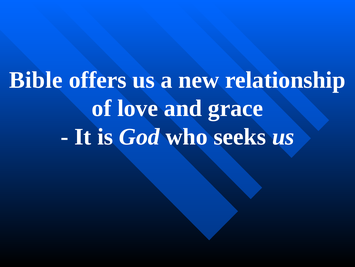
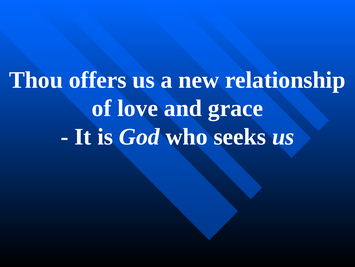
Bible: Bible -> Thou
